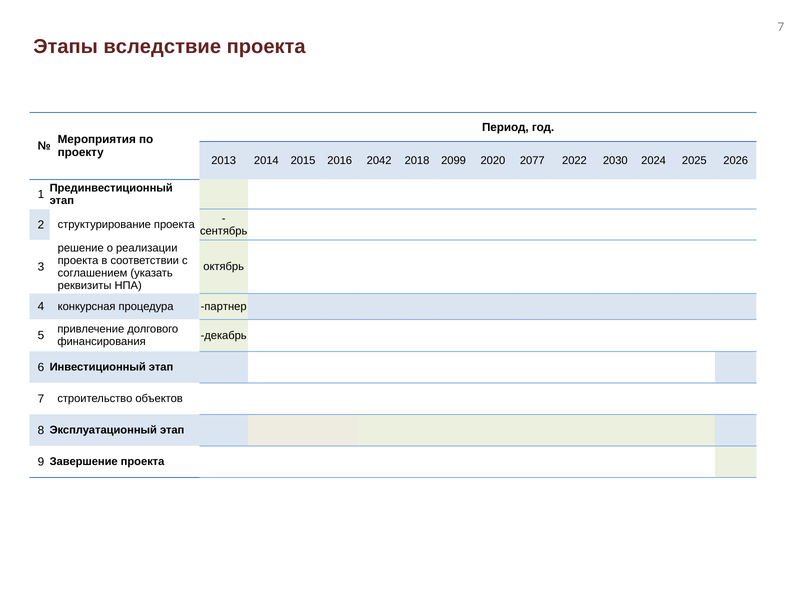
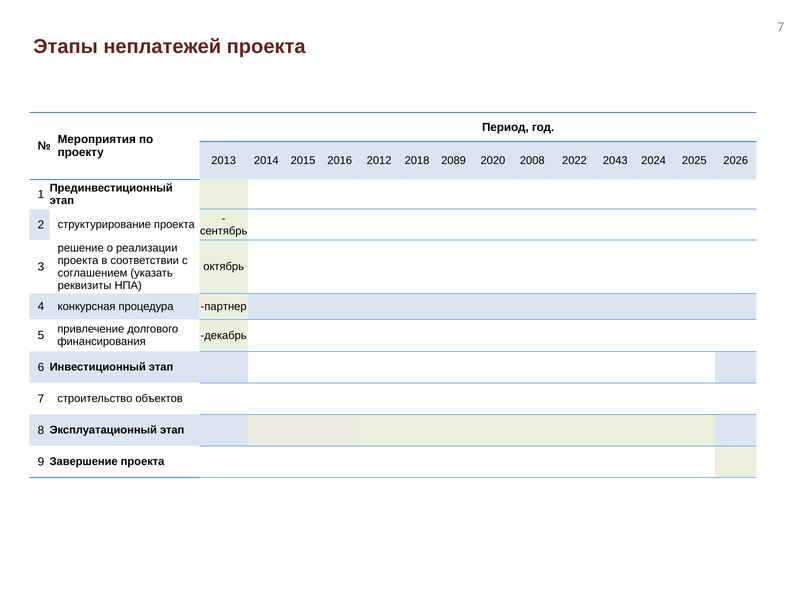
вследствие: вследствие -> неплатежей
2042: 2042 -> 2012
2099: 2099 -> 2089
2077: 2077 -> 2008
2030: 2030 -> 2043
